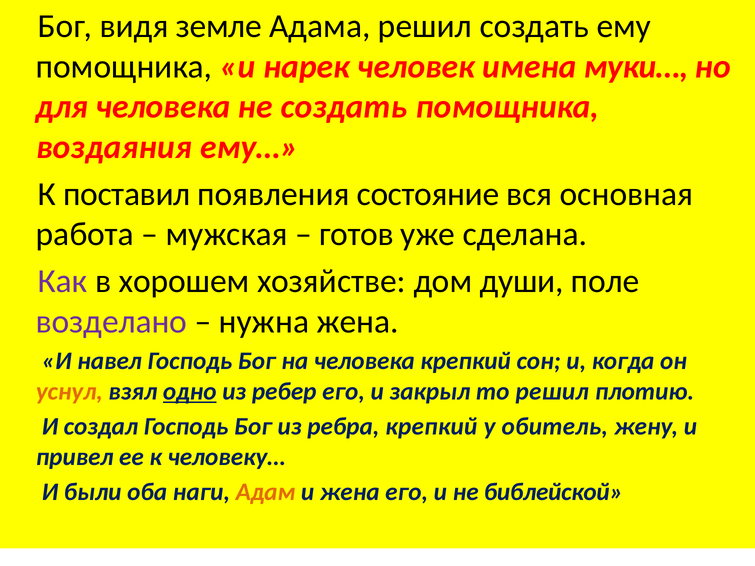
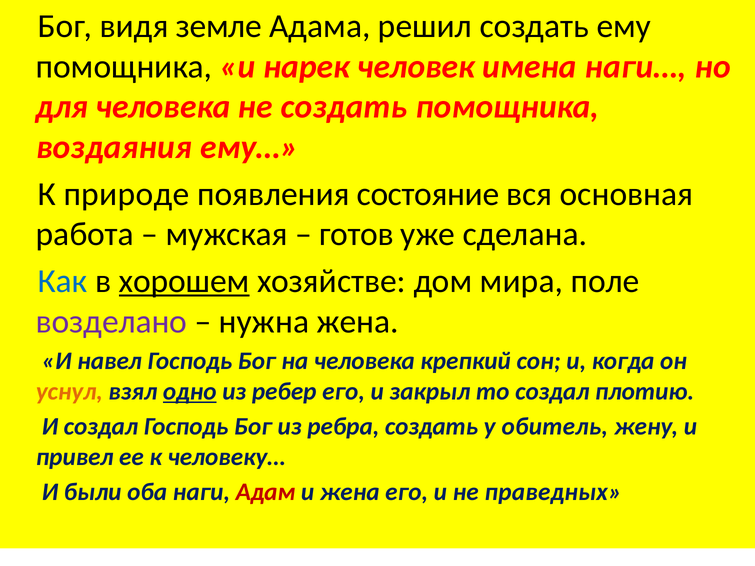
муки…: муки… -> наги…
поставил: поставил -> природе
Как colour: purple -> blue
хорошем underline: none -> present
души: души -> мира
то решил: решил -> создал
ребра крепкий: крепкий -> создать
Адам colour: orange -> red
библейской: библейской -> праведных
